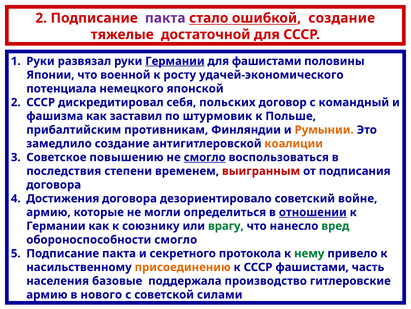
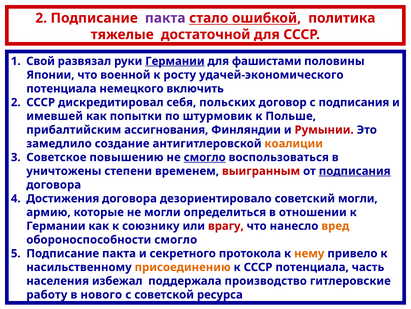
ошибкой создание: создание -> политика
Руки at (40, 61): Руки -> Свой
японской: японской -> включить
с командный: командный -> подписания
фашизма: фашизма -> имевшей
заставил: заставил -> попытки
противникам: противникам -> ассигнования
Румынии colour: orange -> red
последствия: последствия -> уничтожены
подписания at (355, 171) underline: none -> present
советский войне: войне -> могли
отношении underline: present -> none
врагу colour: green -> red
вред colour: green -> orange
нему colour: green -> orange
СССР фашистами: фашистами -> потенциала
базовые: базовые -> избежал
армию at (47, 294): армию -> работу
силами: силами -> ресурса
